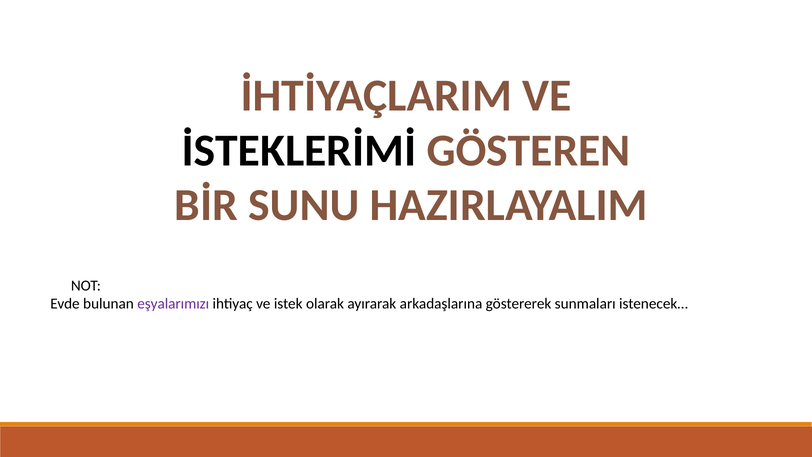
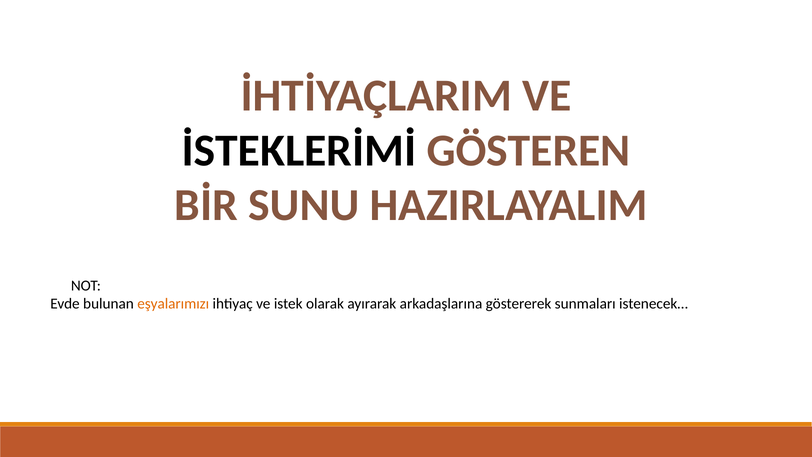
eşyalarımızı colour: purple -> orange
